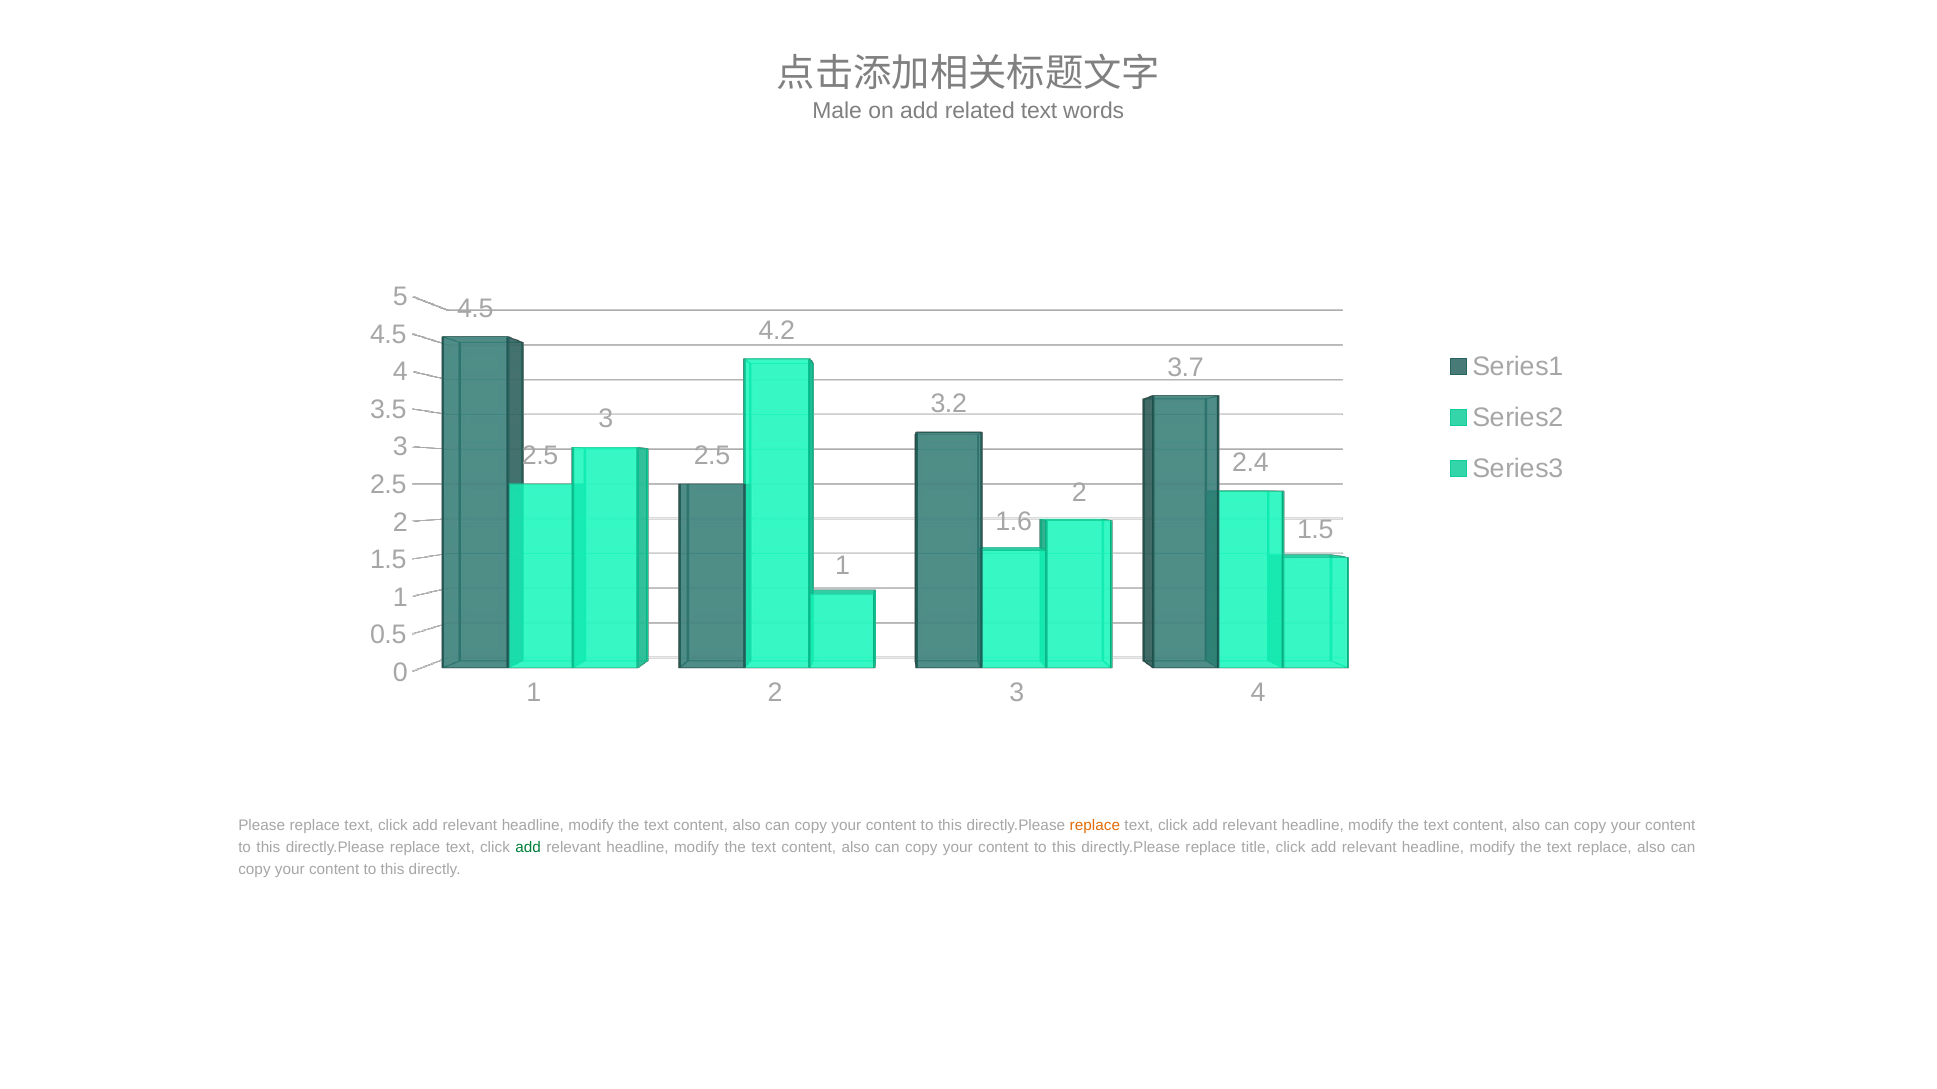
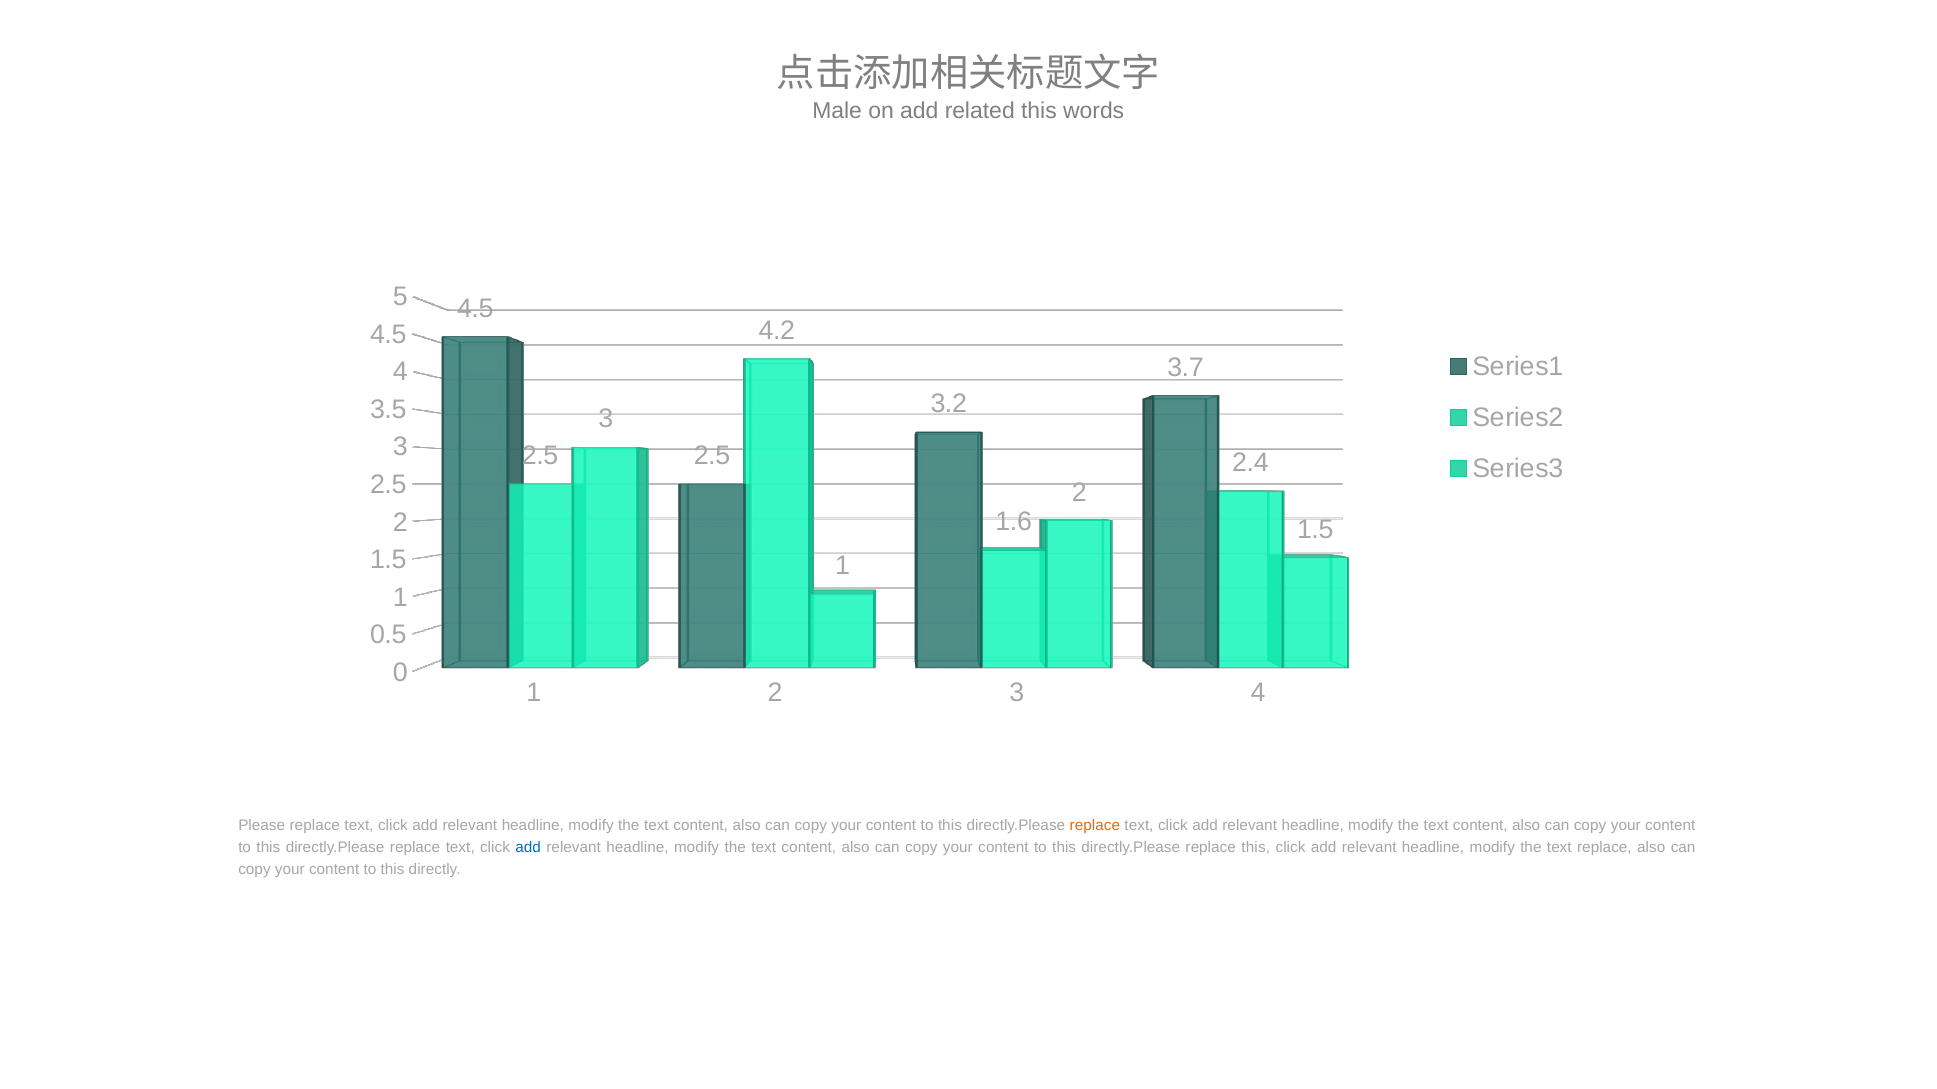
related text: text -> this
add at (528, 848) colour: green -> blue
replace title: title -> this
